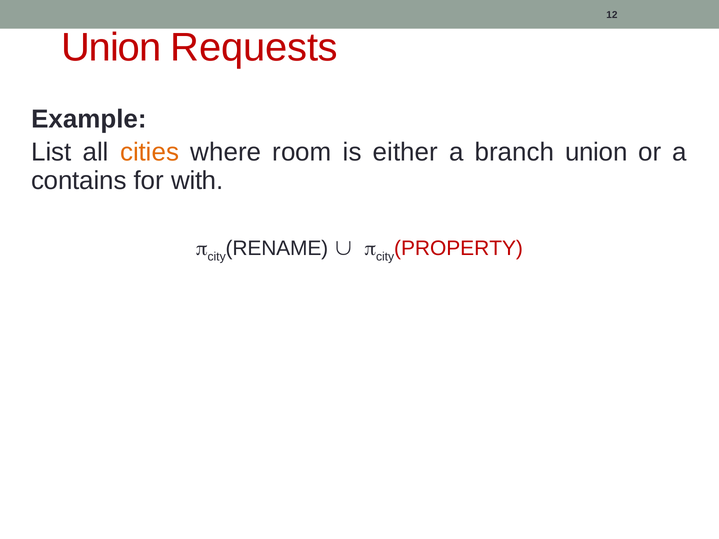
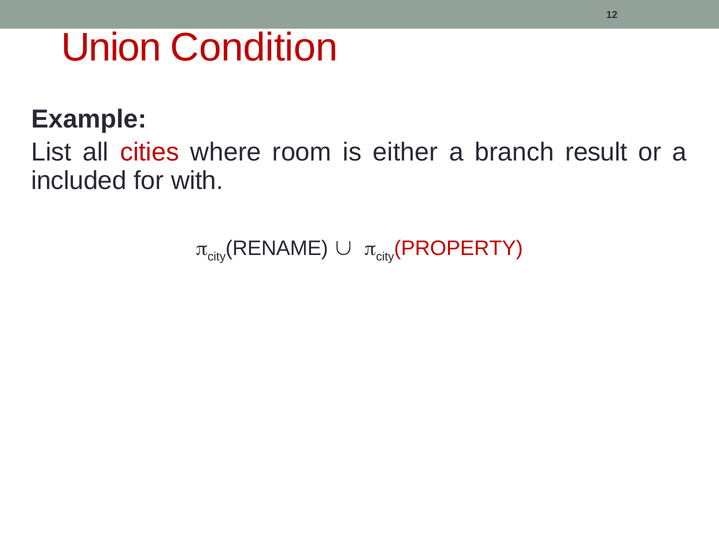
Requests: Requests -> Condition
cities colour: orange -> red
branch union: union -> result
contains: contains -> included
